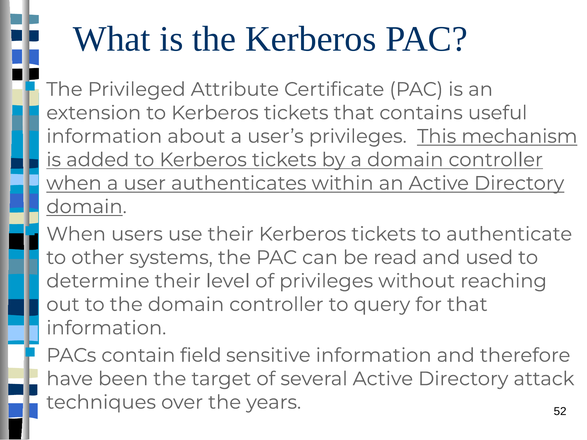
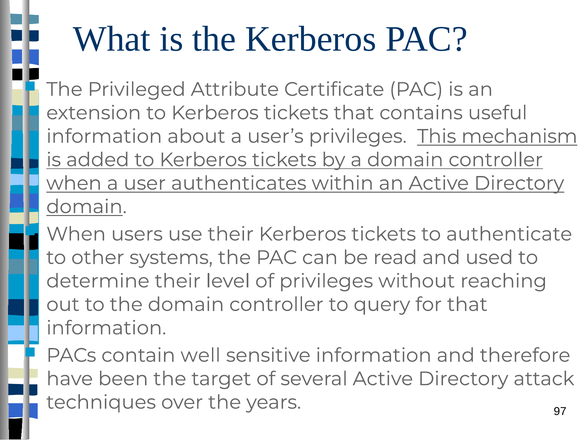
field: field -> well
52: 52 -> 97
